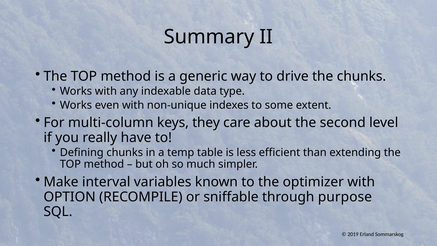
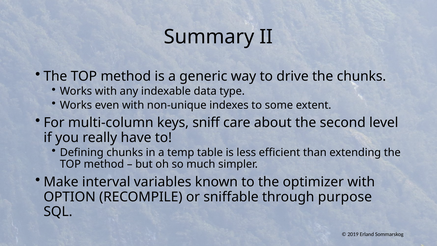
they: they -> sniff
